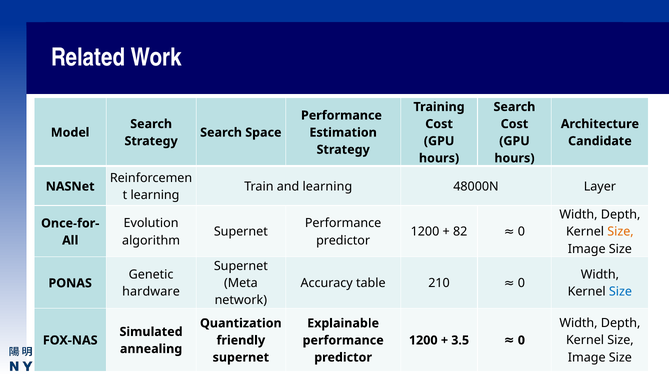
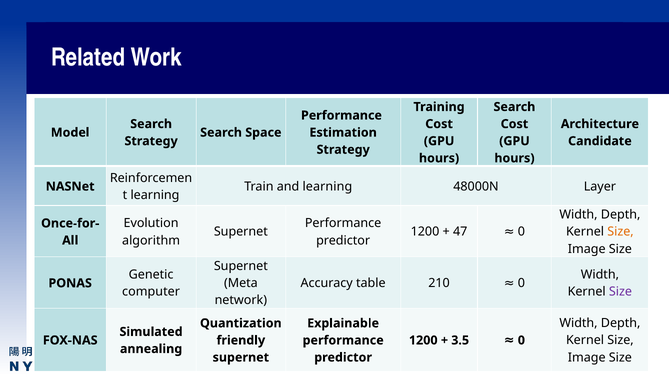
82: 82 -> 47
hardware: hardware -> computer
Size at (620, 291) colour: blue -> purple
